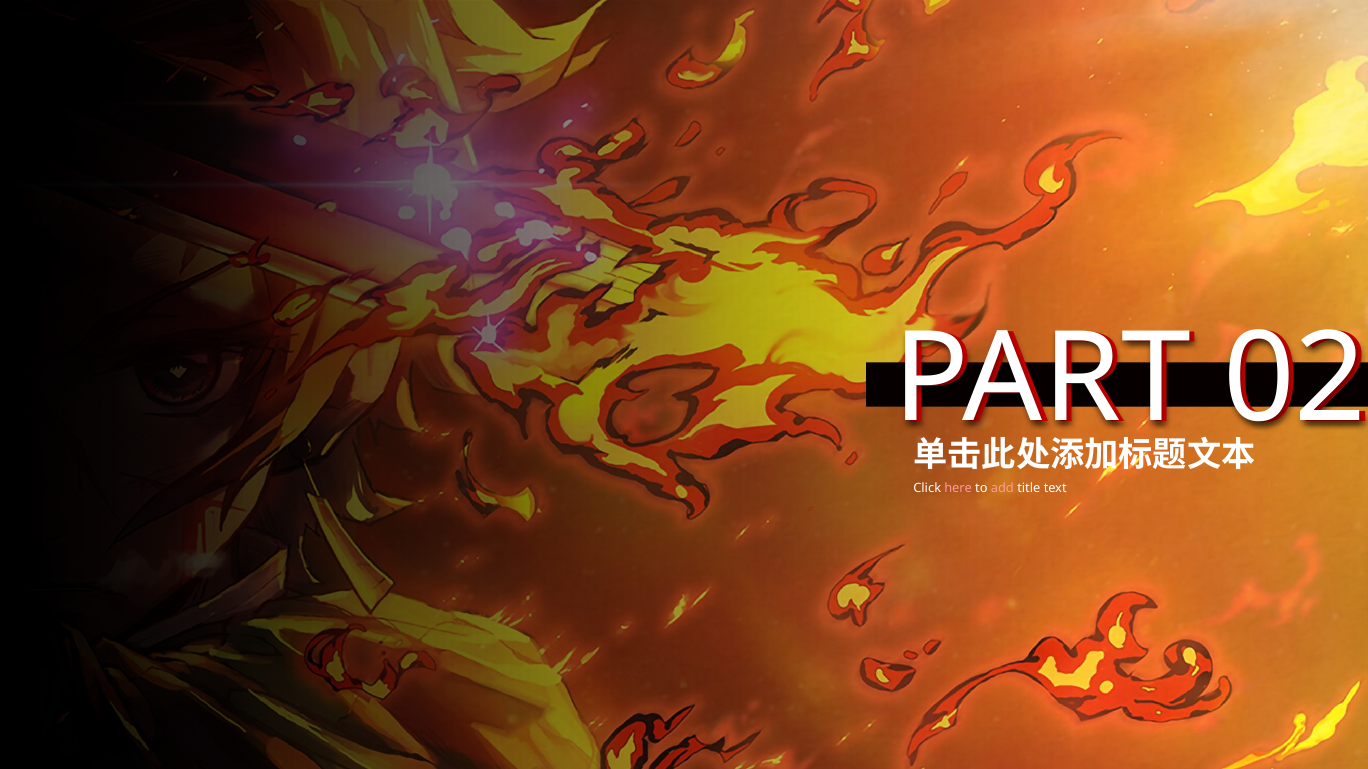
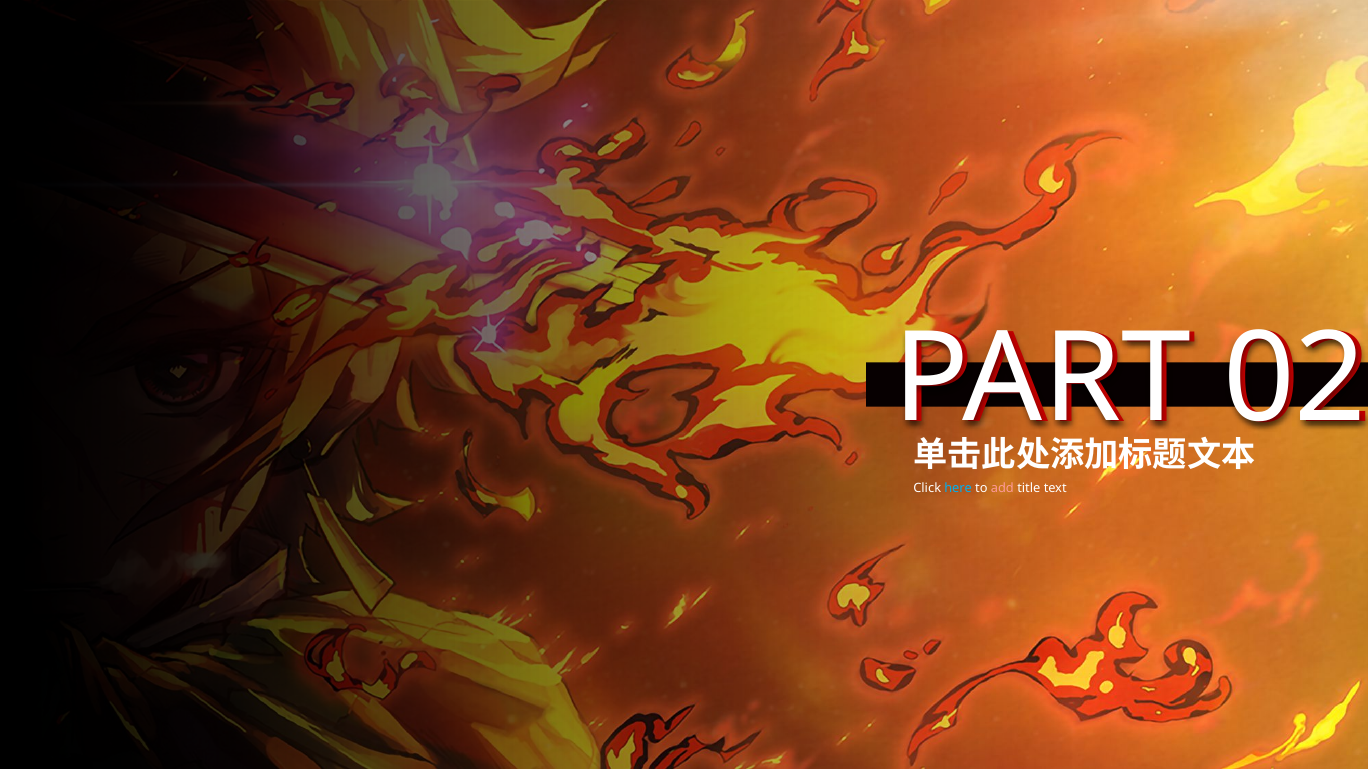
here colour: pink -> light blue
